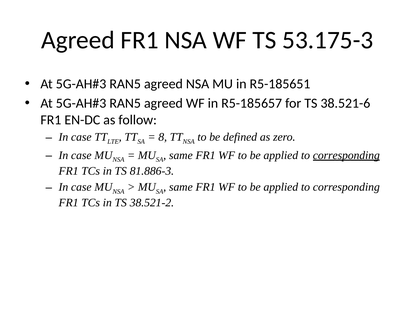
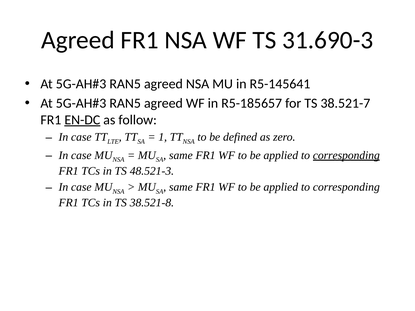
53.175-3: 53.175-3 -> 31.690-3
R5-185651: R5-185651 -> R5-145641
38.521-6: 38.521-6 -> 38.521-7
EN-DC underline: none -> present
8: 8 -> 1
81.886-3: 81.886-3 -> 48.521-3
38.521-2: 38.521-2 -> 38.521-8
